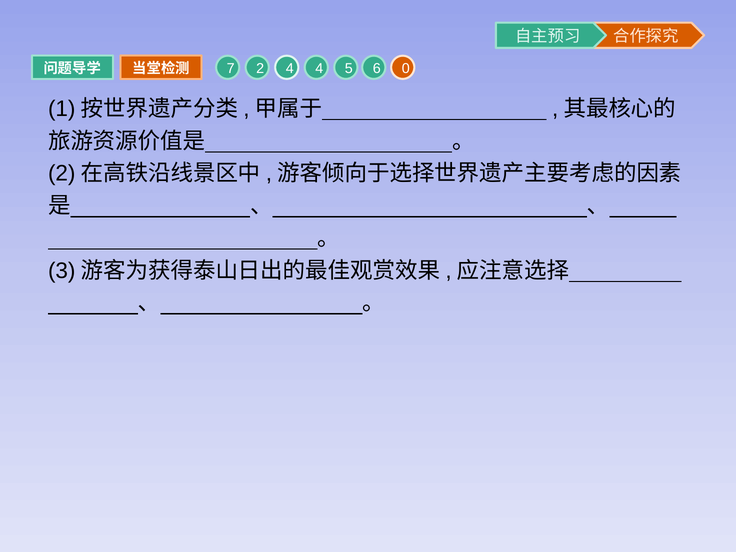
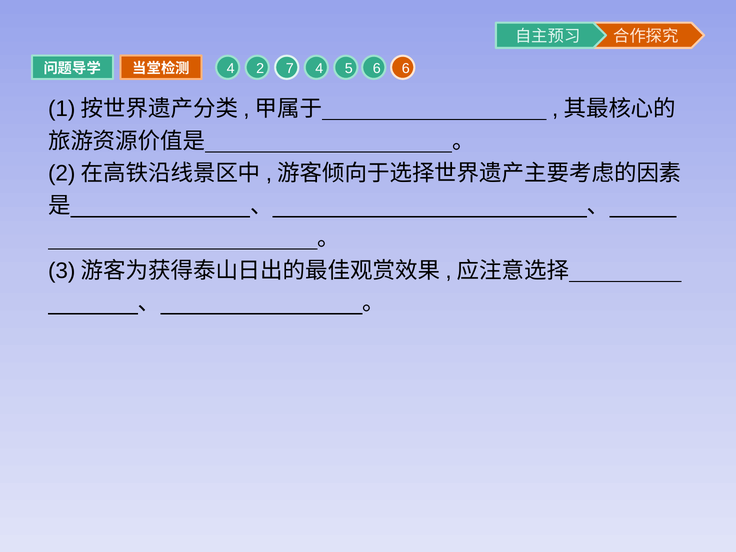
7 at (231, 68): 7 -> 4
2 4: 4 -> 7
5 0: 0 -> 6
